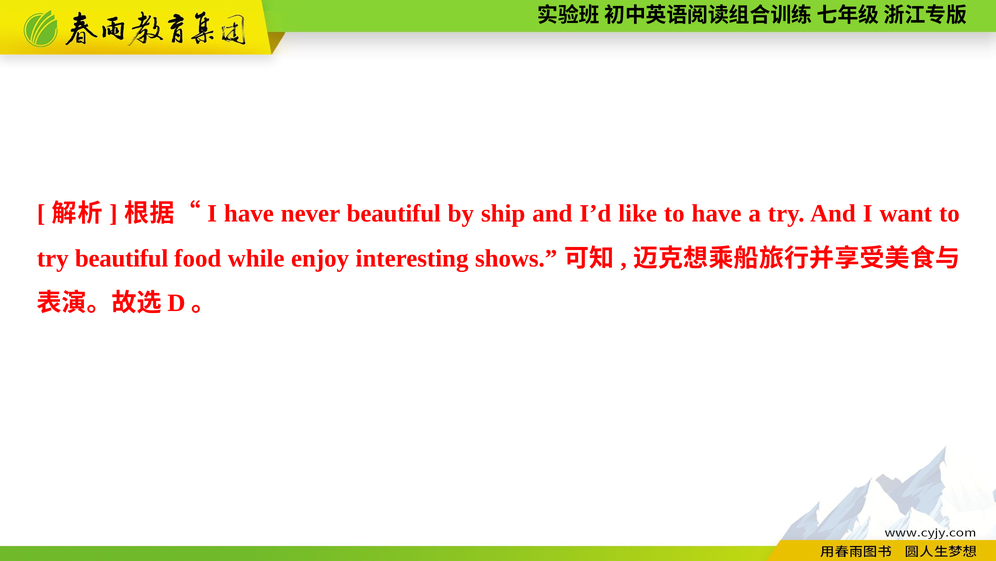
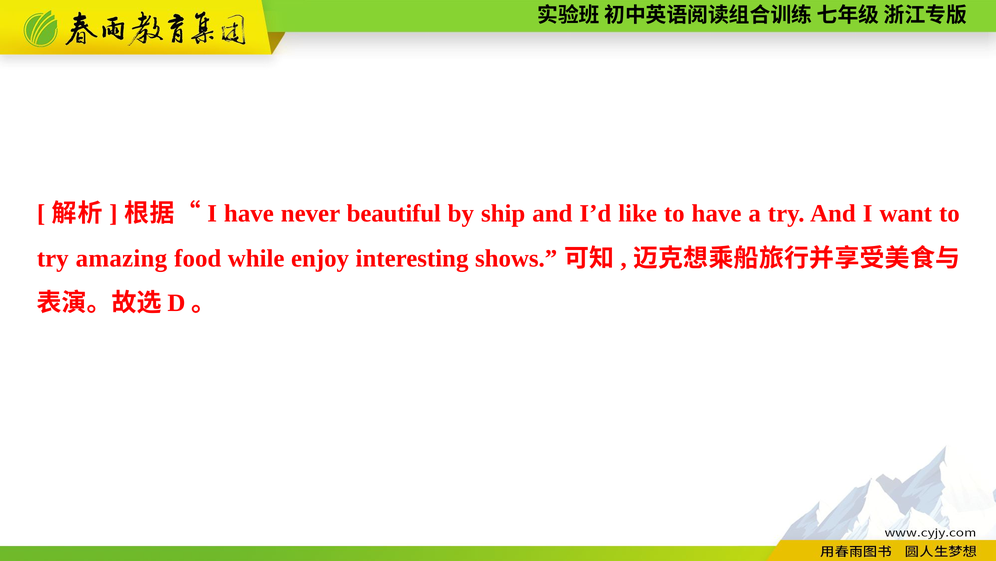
try beautiful: beautiful -> amazing
